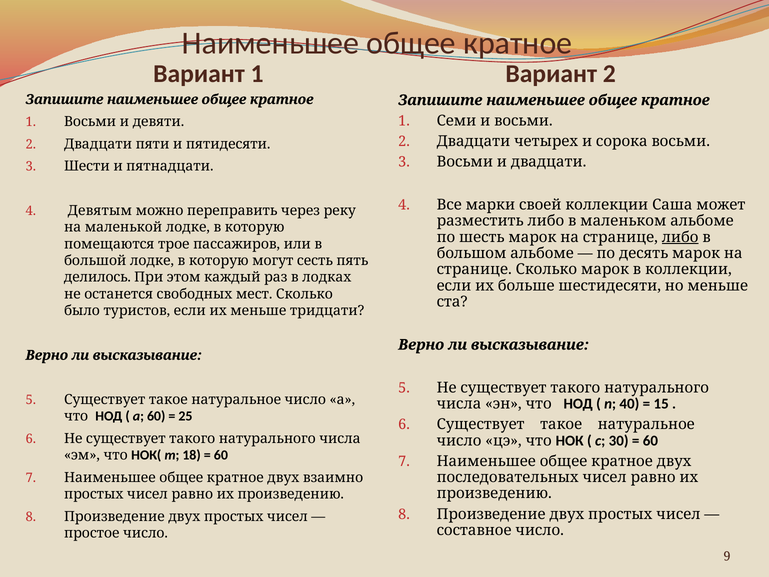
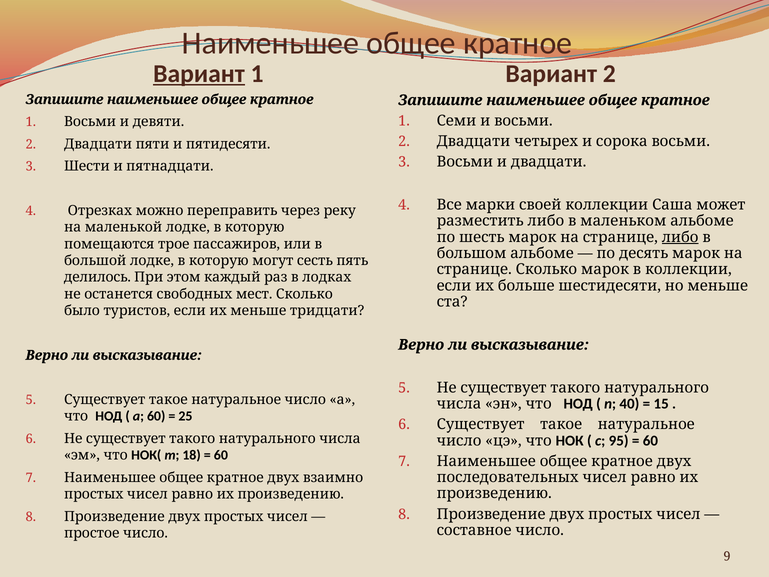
Вариант at (199, 74) underline: none -> present
Девятым: Девятым -> Отрезках
30: 30 -> 95
